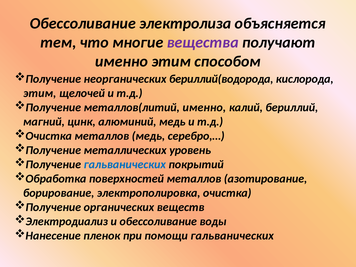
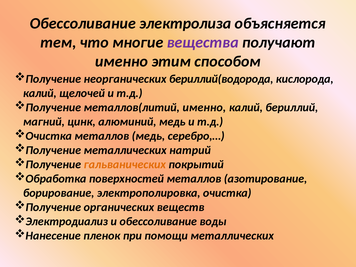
этим at (40, 93): этим -> калий
уровень: уровень -> натрий
гальванических at (125, 164) colour: blue -> orange
помощи гальванических: гальванических -> металлических
